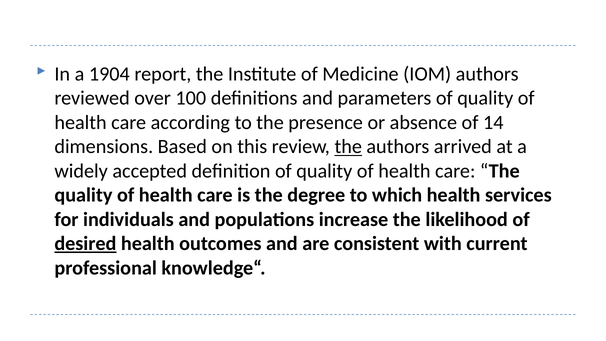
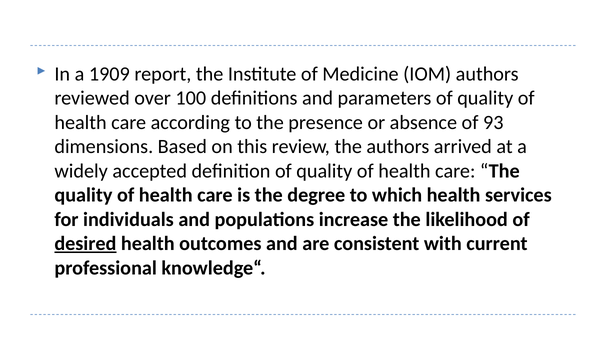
1904: 1904 -> 1909
14: 14 -> 93
the at (348, 147) underline: present -> none
